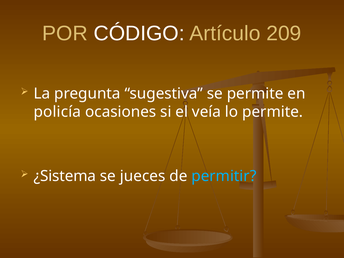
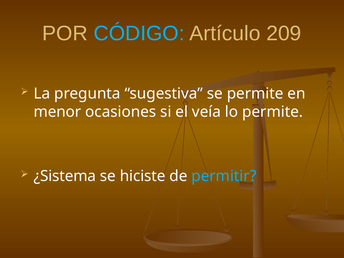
CÓDIGO colour: white -> light blue
policía: policía -> menor
jueces: jueces -> hiciste
